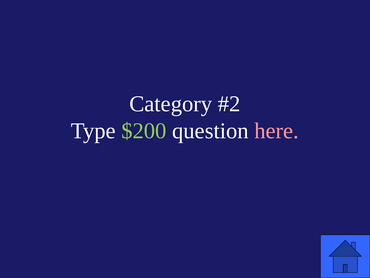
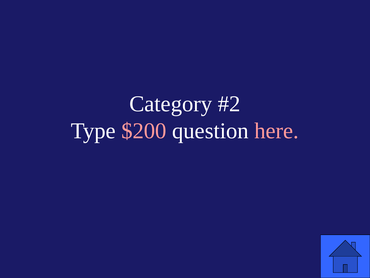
$200 colour: light green -> pink
